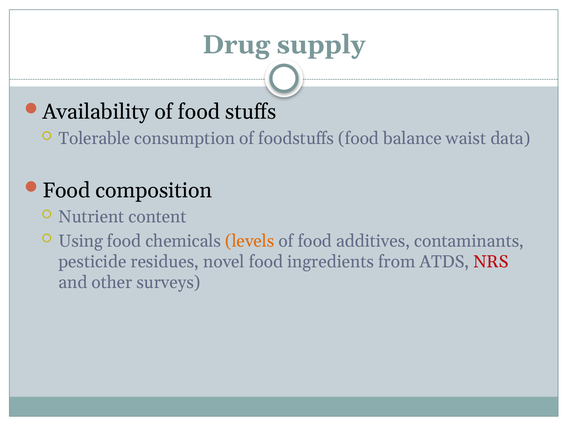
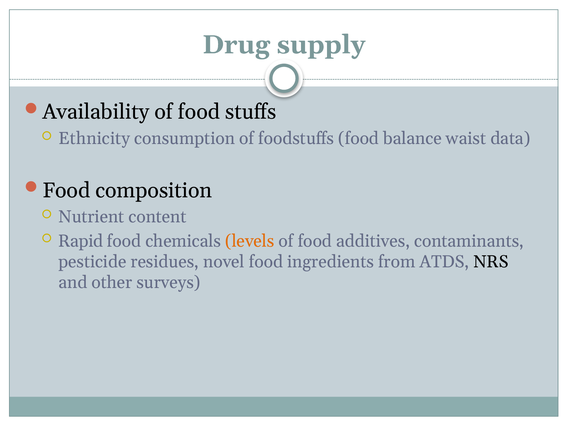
Tolerable: Tolerable -> Ethnicity
Using: Using -> Rapid
NRS colour: red -> black
